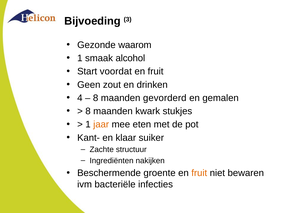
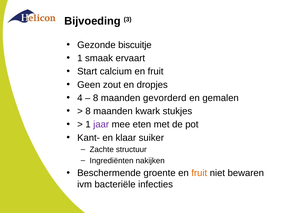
waarom: waarom -> biscuitje
alcohol: alcohol -> ervaart
voordat: voordat -> calcium
drinken: drinken -> dropjes
jaar colour: orange -> purple
